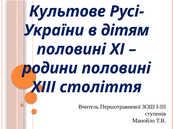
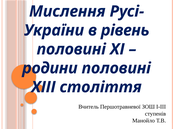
Культове: Культове -> Мислення
дітям: дітям -> рівень
